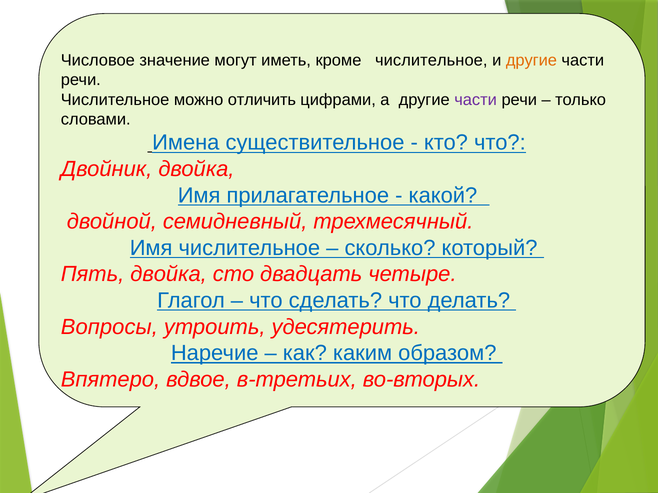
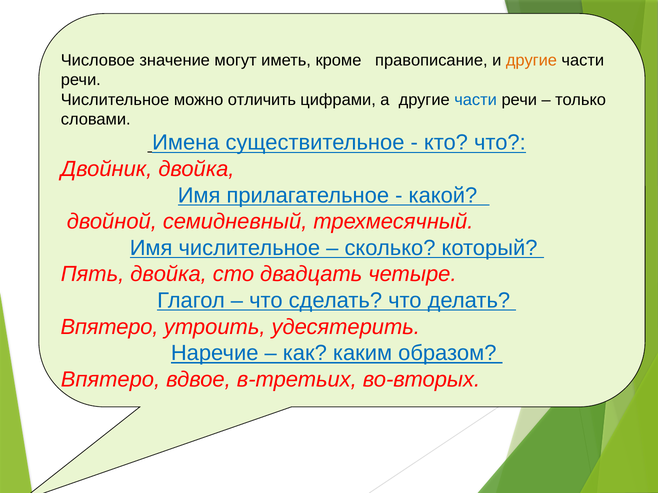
кроме числительное: числительное -> правописание
части at (476, 100) colour: purple -> blue
Вопросы at (109, 327): Вопросы -> Впятеро
